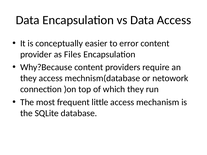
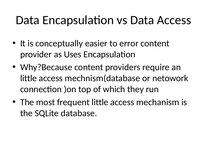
Files: Files -> Uses
they at (28, 78): they -> little
